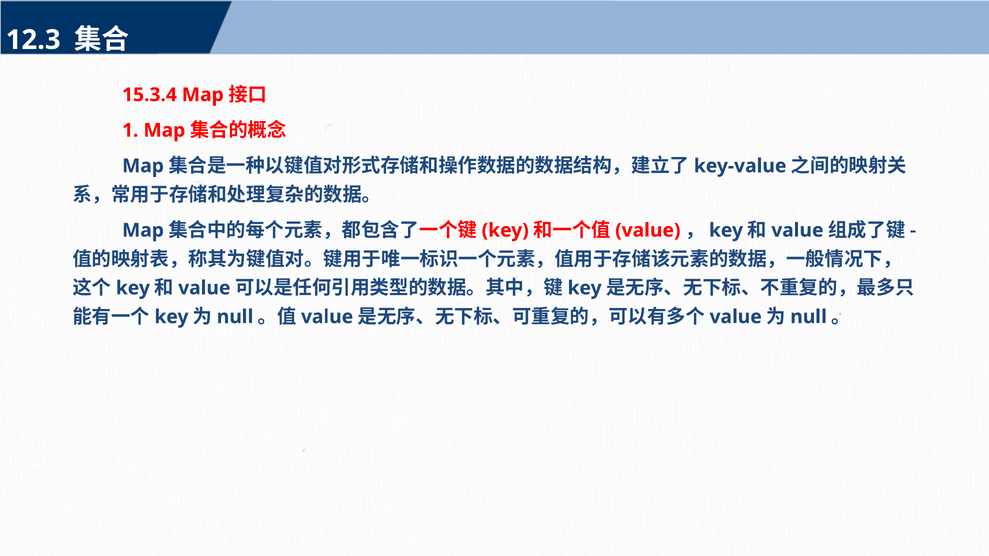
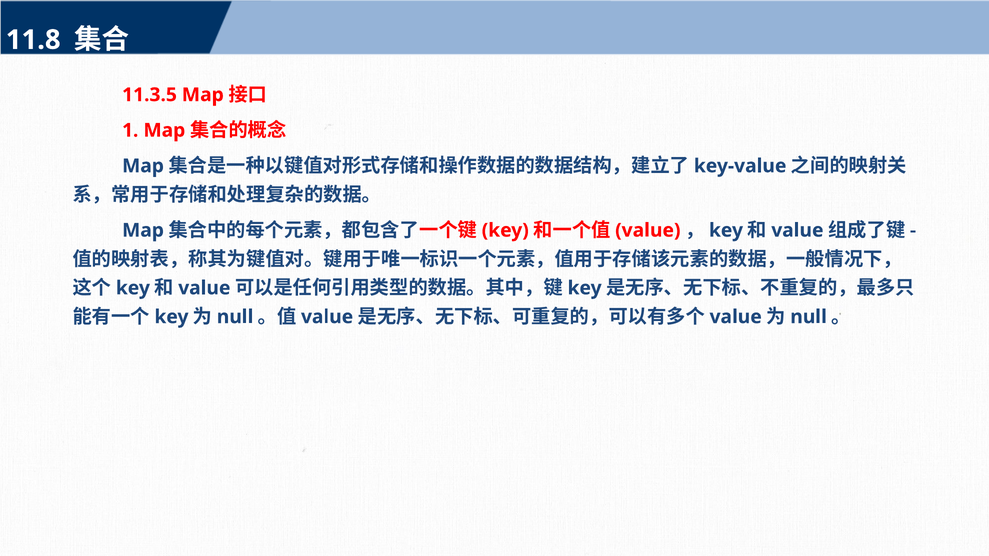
12.3: 12.3 -> 11.8
15.3.4: 15.3.4 -> 11.3.5
